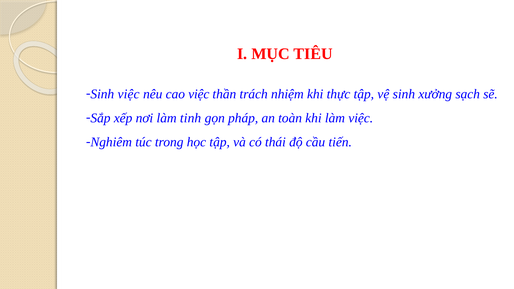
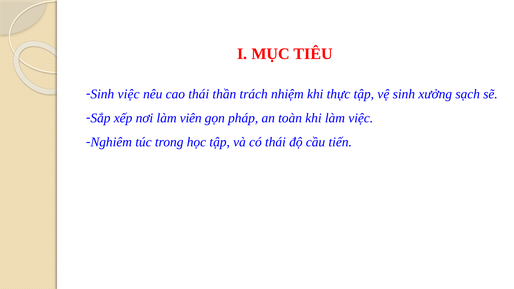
cao việc: việc -> thái
tinh: tinh -> viên
